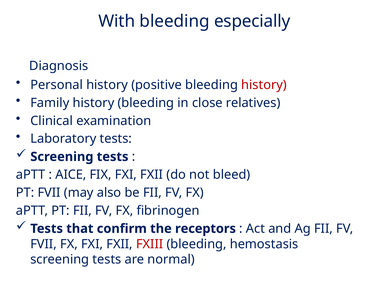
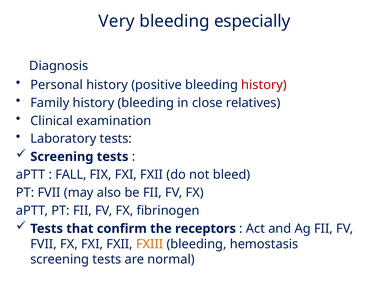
With: With -> Very
AICE: AICE -> FALL
FXIII colour: red -> orange
